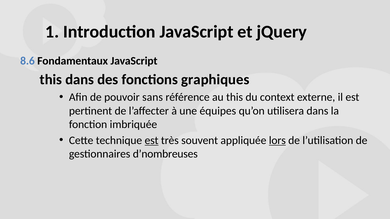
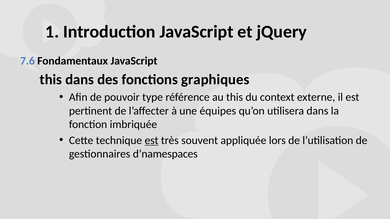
8.6: 8.6 -> 7.6
sans: sans -> type
lors underline: present -> none
d’nombreuses: d’nombreuses -> d’namespaces
